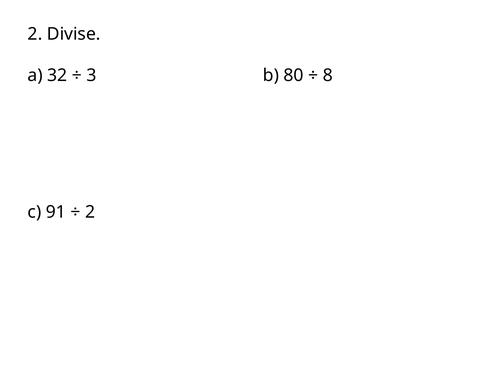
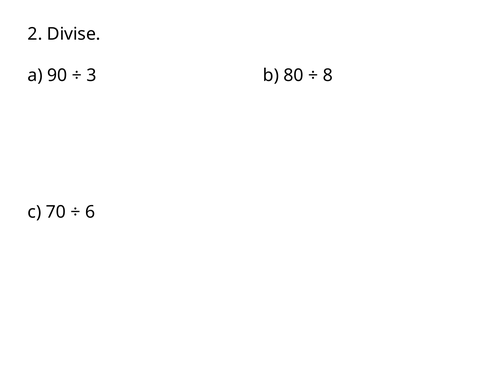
32: 32 -> 90
91: 91 -> 70
2 at (90, 212): 2 -> 6
